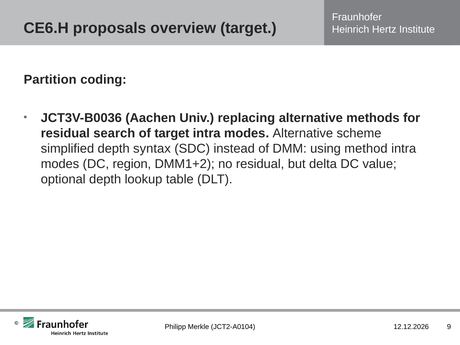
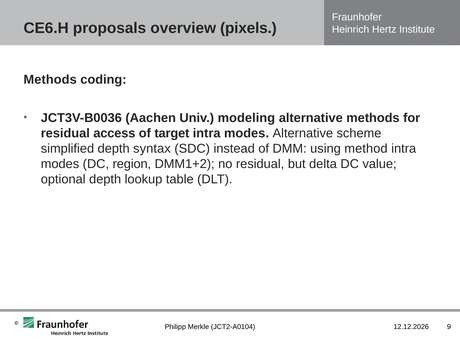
overview target: target -> pixels
Partition at (50, 80): Partition -> Methods
replacing: replacing -> modeling
search: search -> access
